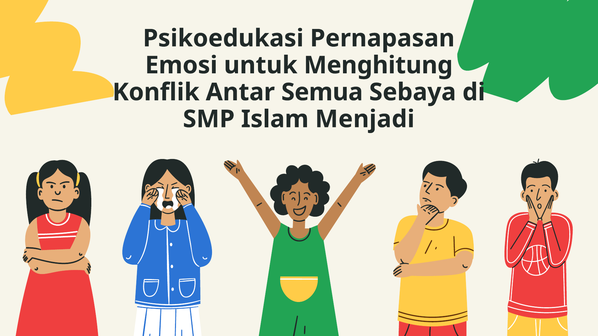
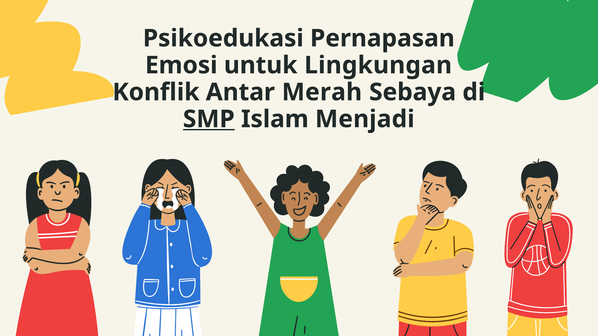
Menghitung: Menghitung -> Lingkungan
Semua: Semua -> Merah
SMP underline: none -> present
